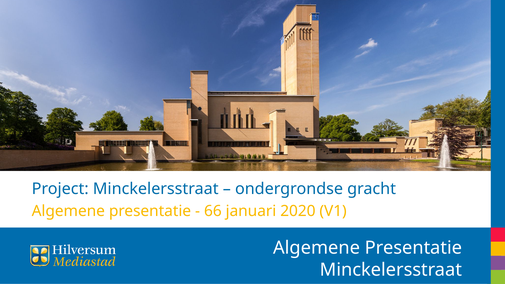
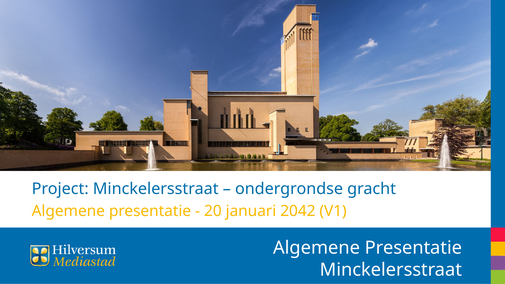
66: 66 -> 20
2020: 2020 -> 2042
